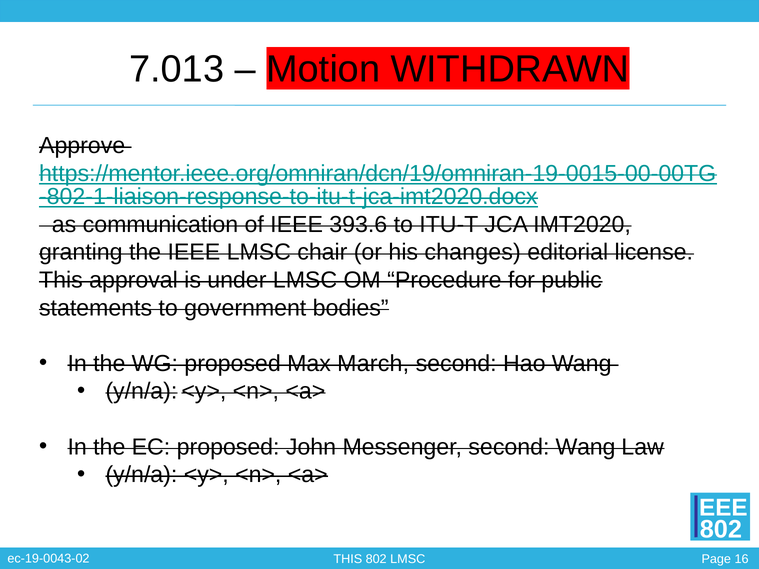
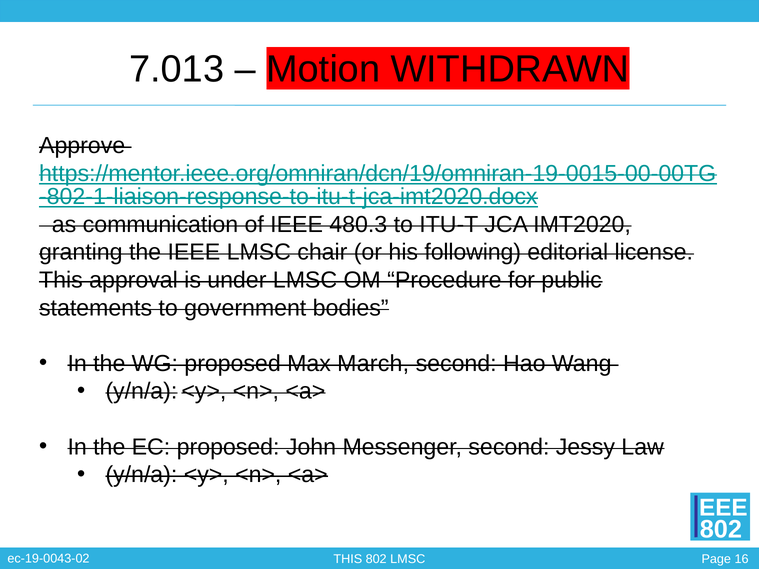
393.6: 393.6 -> 480.3
changes: changes -> following
second Wang: Wang -> Jessy
